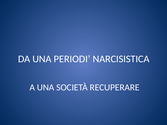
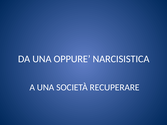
PERIODI: PERIODI -> OPPURE
